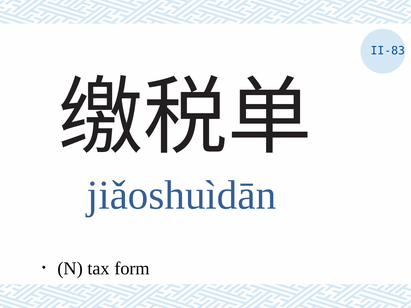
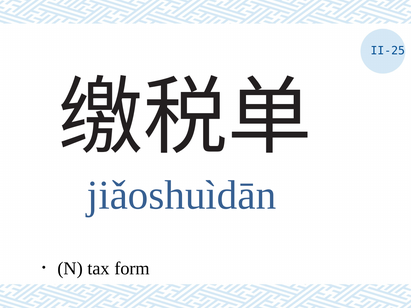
II-83: II-83 -> II-25
